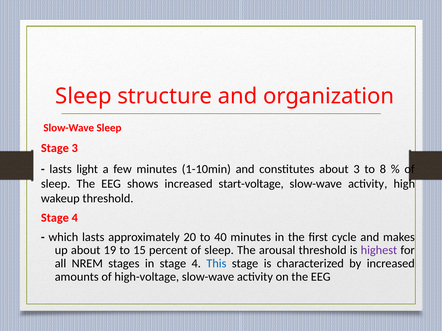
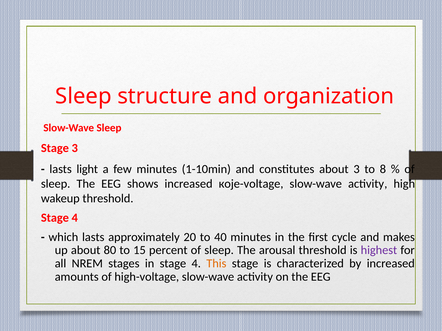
start-voltage: start-voltage -> које-voltage
19: 19 -> 80
This colour: blue -> orange
